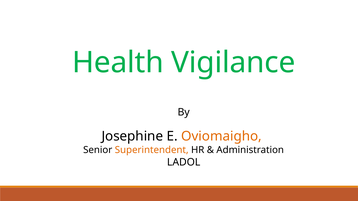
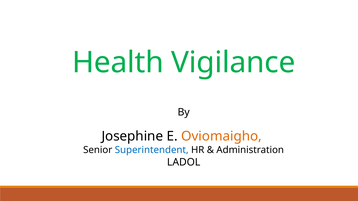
Superintendent colour: orange -> blue
